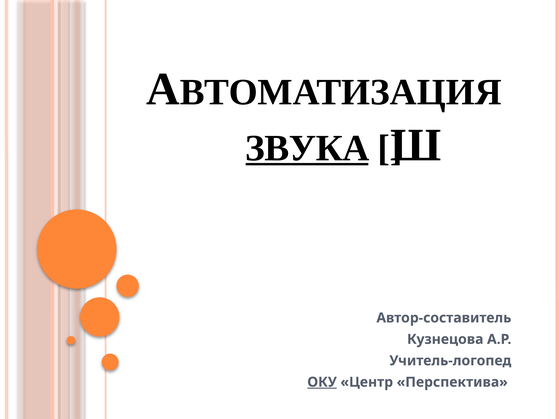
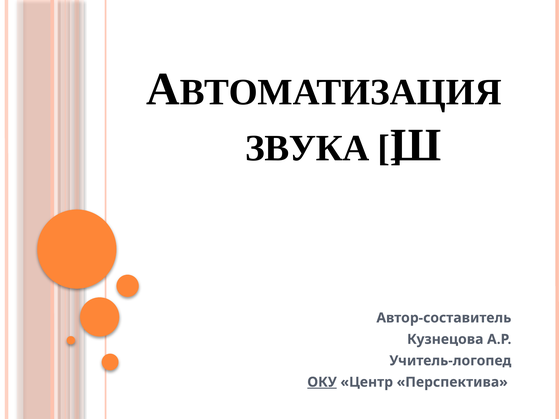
ЗВУКА underline: present -> none
